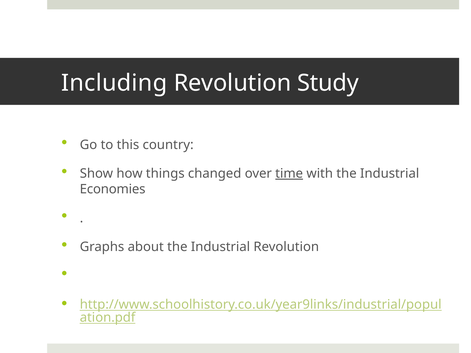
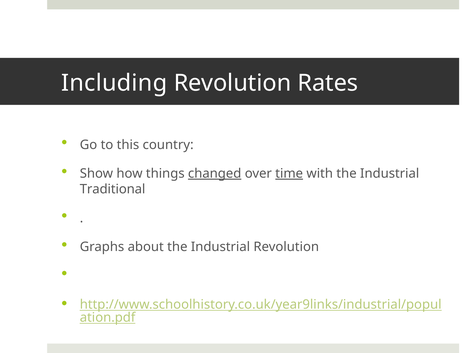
Study: Study -> Rates
changed underline: none -> present
Economies: Economies -> Traditional
